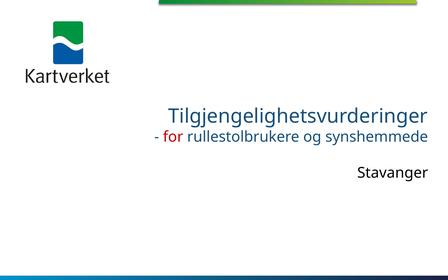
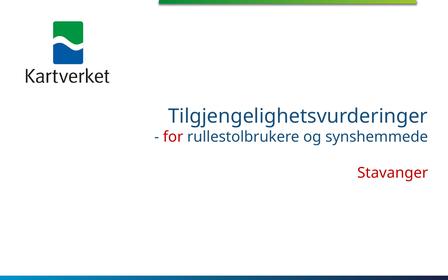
Stavanger colour: black -> red
